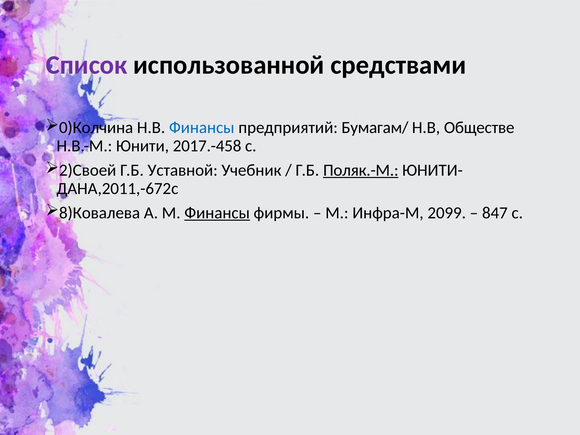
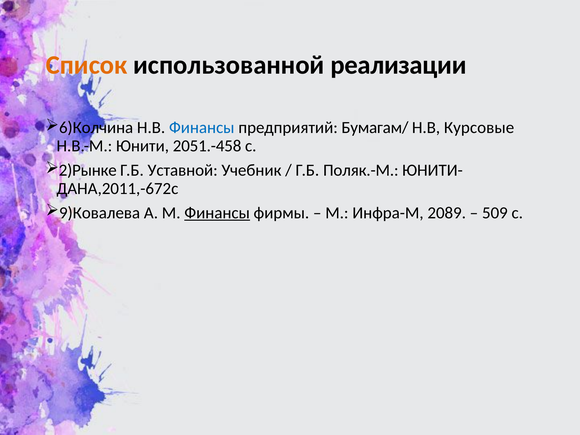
Список colour: purple -> orange
средствами: средствами -> реализации
0)Колчина: 0)Колчина -> 6)Колчина
Обществе: Обществе -> Курсовые
2017.-458: 2017.-458 -> 2051.-458
2)Своей: 2)Своей -> 2)Рынке
Поляк.-М underline: present -> none
8)Ковалева: 8)Ковалева -> 9)Ковалева
2099: 2099 -> 2089
847: 847 -> 509
